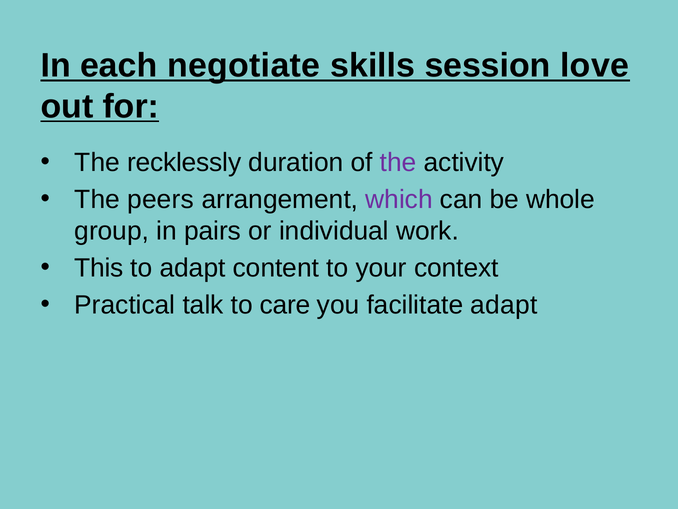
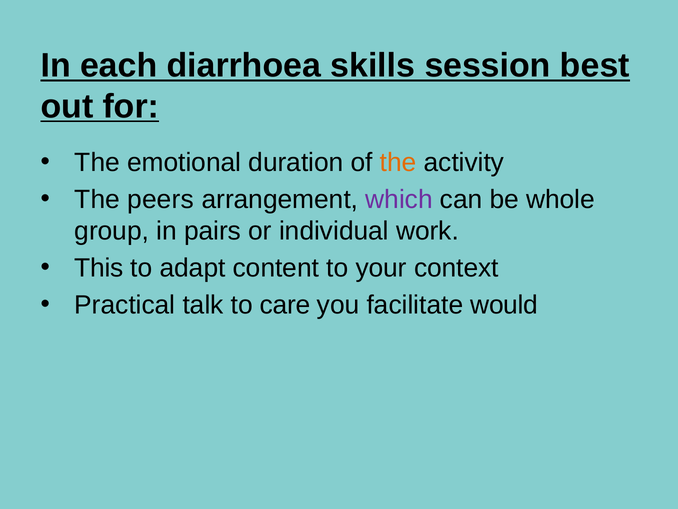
negotiate: negotiate -> diarrhoea
love: love -> best
recklessly: recklessly -> emotional
the at (398, 162) colour: purple -> orange
facilitate adapt: adapt -> would
